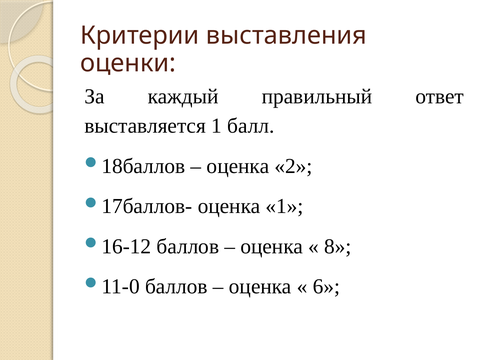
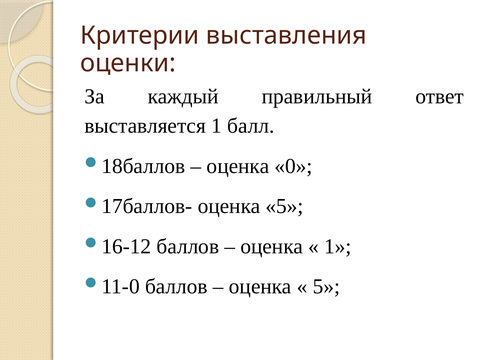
2: 2 -> 0
оценка 1: 1 -> 5
8 at (338, 246): 8 -> 1
6 at (326, 286): 6 -> 5
